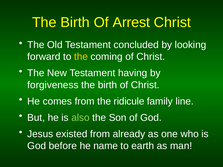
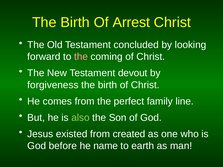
the at (81, 57) colour: yellow -> pink
having: having -> devout
ridicule: ridicule -> perfect
already: already -> created
